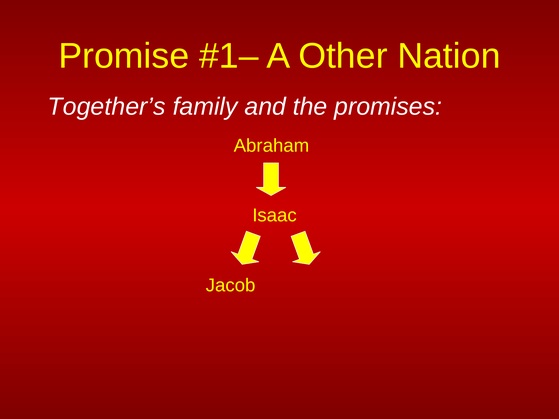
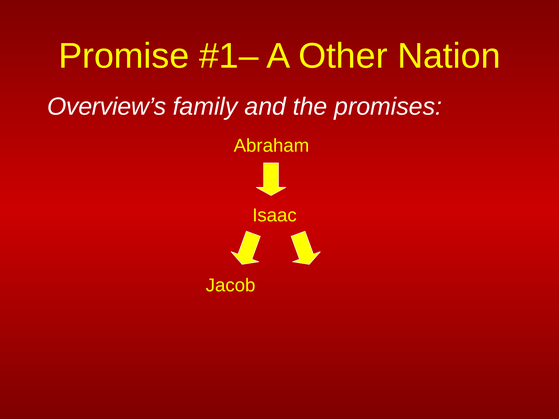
Together’s: Together’s -> Overview’s
